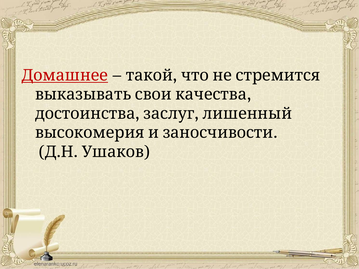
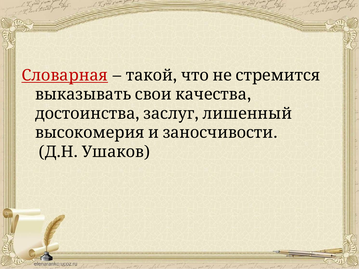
Домашнее: Домашнее -> Словарная
